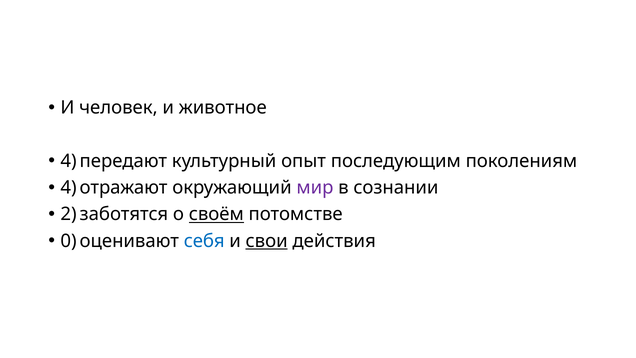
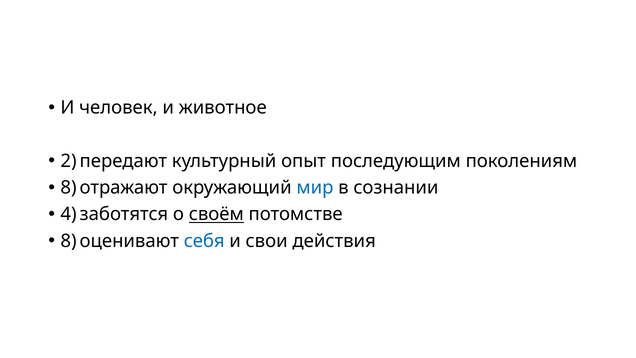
4 at (68, 161): 4 -> 2
4 at (68, 188): 4 -> 8
мир colour: purple -> blue
2: 2 -> 4
0 at (68, 241): 0 -> 8
свои underline: present -> none
